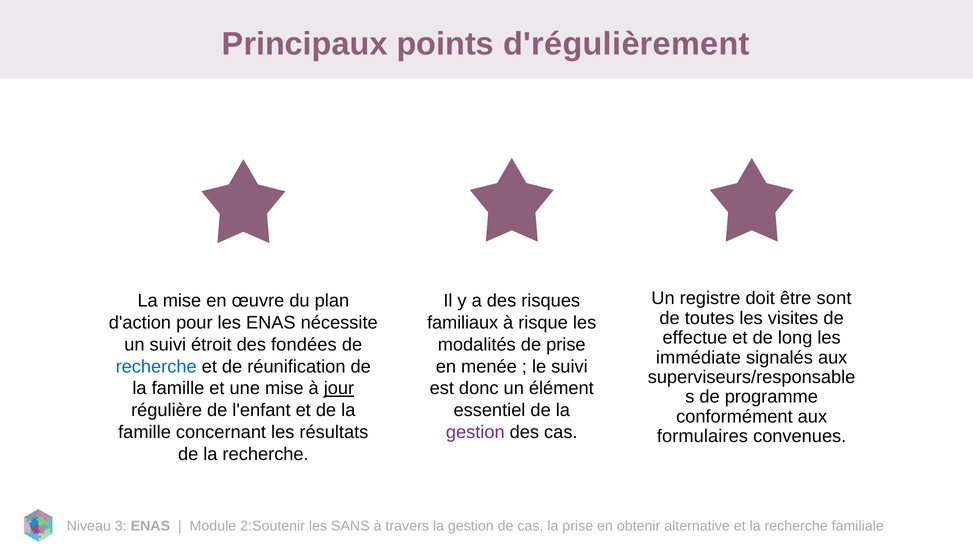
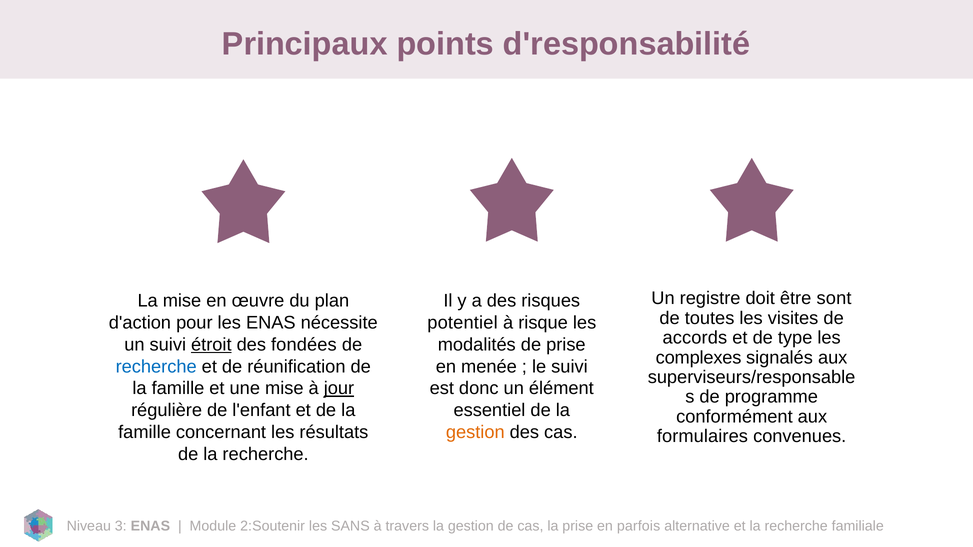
d'régulièrement: d'régulièrement -> d'responsabilité
familiaux: familiaux -> potentiel
effectue: effectue -> accords
long: long -> type
étroit underline: none -> present
immédiate: immédiate -> complexes
gestion at (475, 432) colour: purple -> orange
obtenir: obtenir -> parfois
